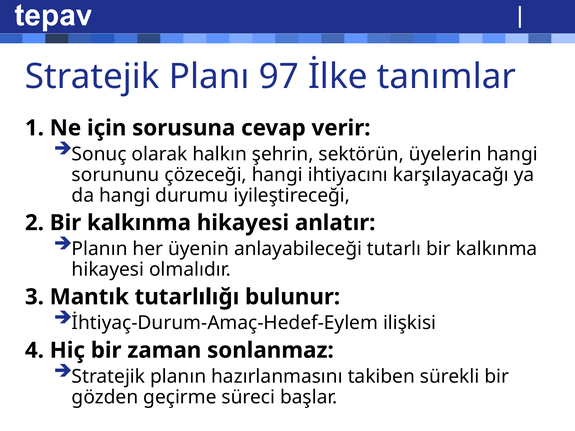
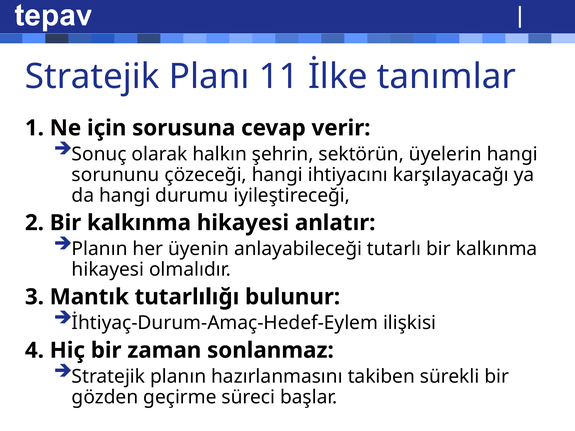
97: 97 -> 11
